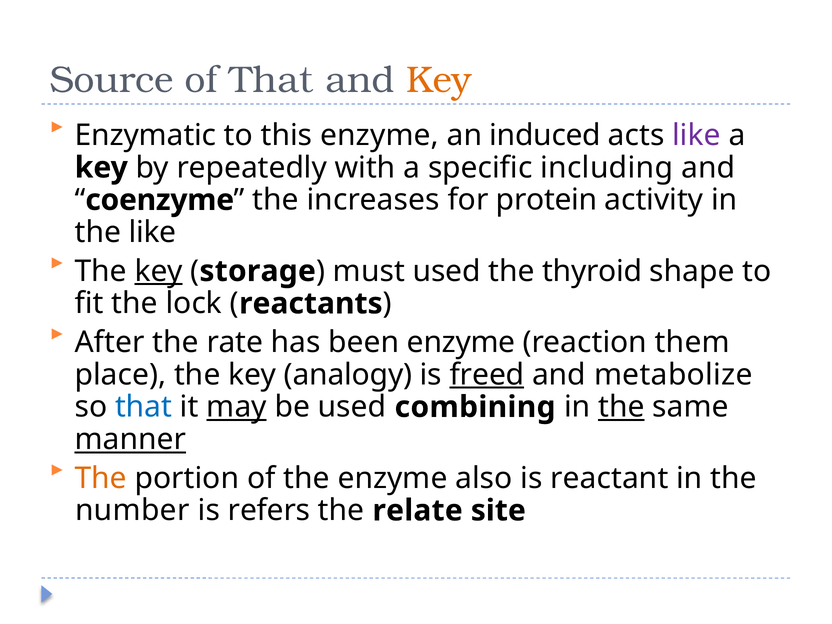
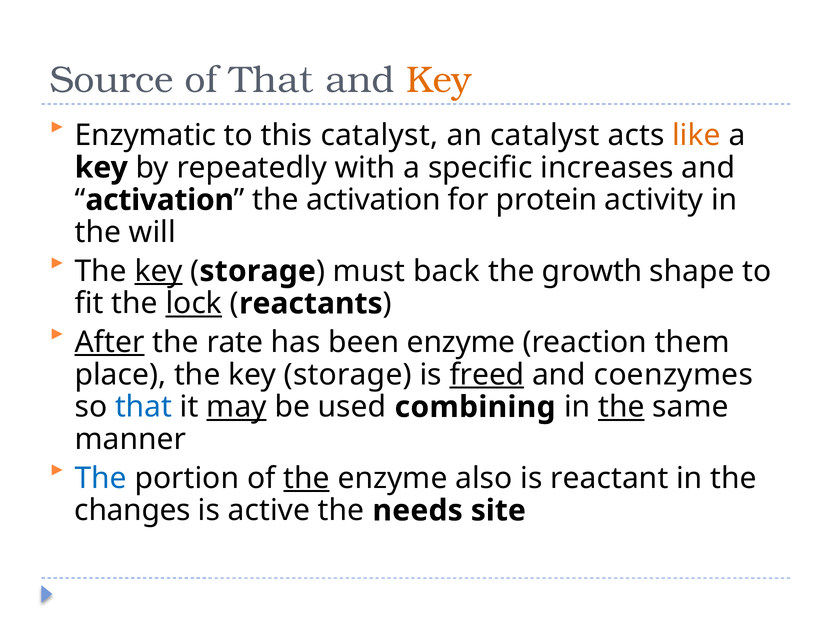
this enzyme: enzyme -> catalyst
an induced: induced -> catalyst
like at (696, 135) colour: purple -> orange
including: including -> increases
coenzyme at (160, 200): coenzyme -> activation
the increases: increases -> activation
the like: like -> will
must used: used -> back
thyroid: thyroid -> growth
lock underline: none -> present
After underline: none -> present
key analogy: analogy -> storage
metabolize: metabolize -> coenzymes
manner underline: present -> none
The at (101, 478) colour: orange -> blue
the at (307, 478) underline: none -> present
number: number -> changes
refers: refers -> active
relate: relate -> needs
